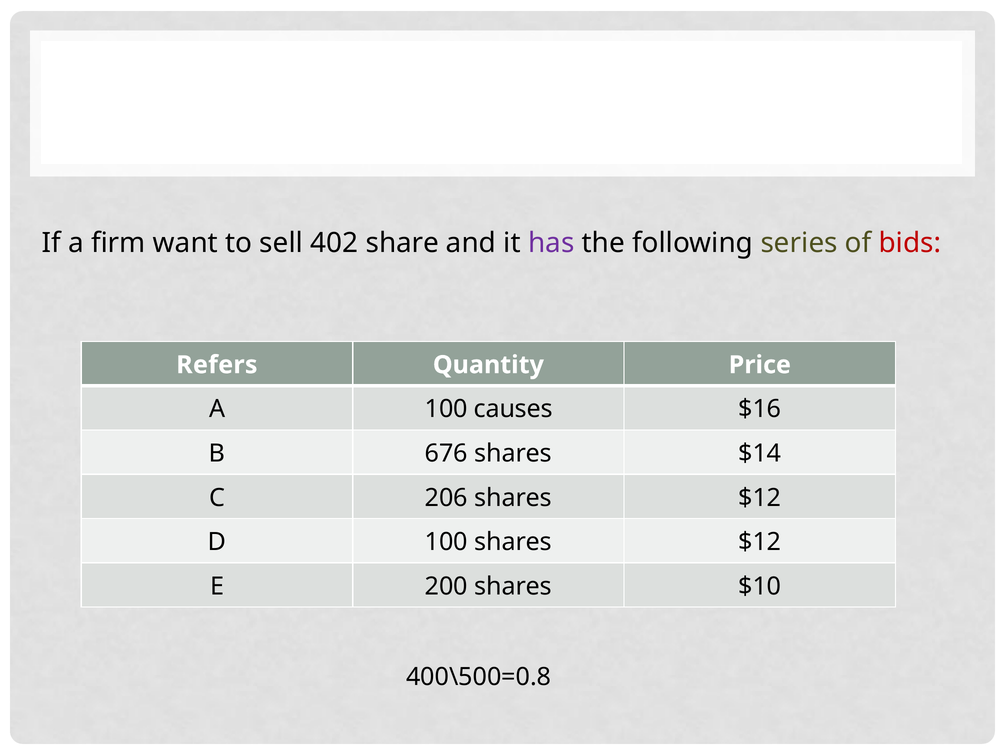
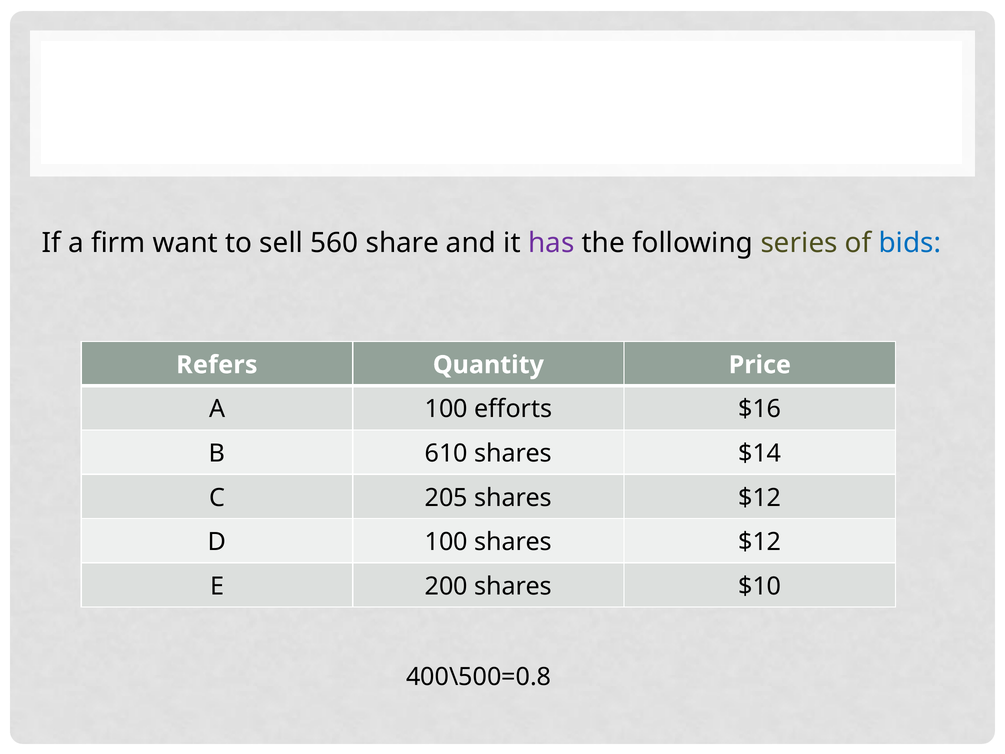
402: 402 -> 560
bids colour: red -> blue
causes: causes -> efforts
676: 676 -> 610
206: 206 -> 205
